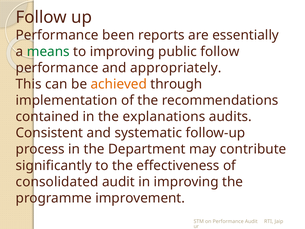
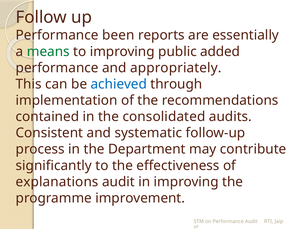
public follow: follow -> added
achieved colour: orange -> blue
explanations: explanations -> consolidated
consolidated: consolidated -> explanations
